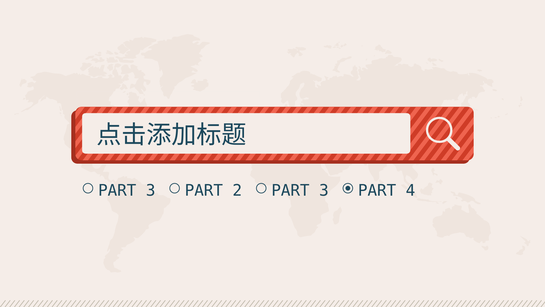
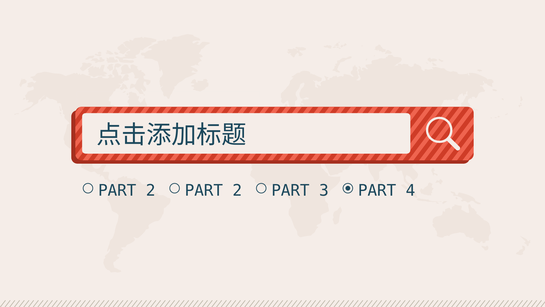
3 at (151, 190): 3 -> 2
